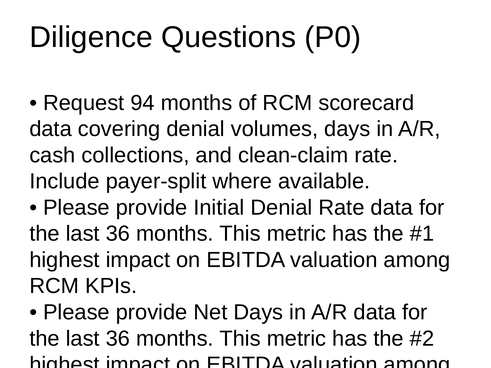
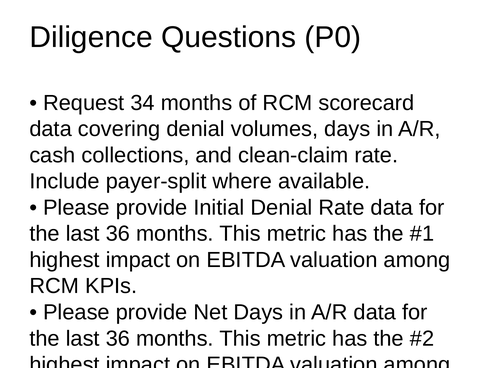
94: 94 -> 34
